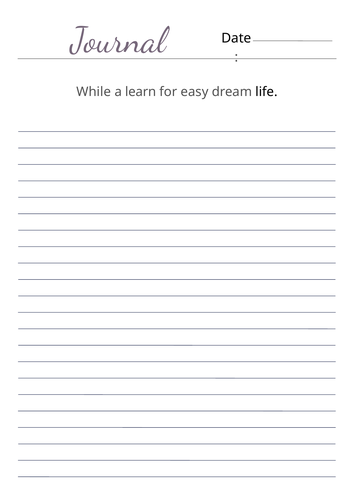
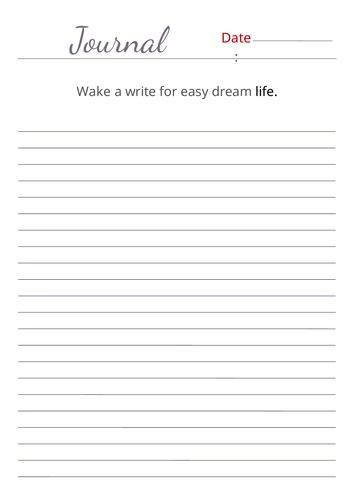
Date colour: black -> red
While: While -> Wake
learn: learn -> write
